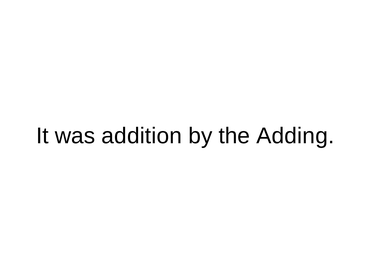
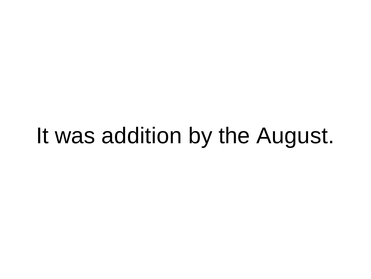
Adding: Adding -> August
